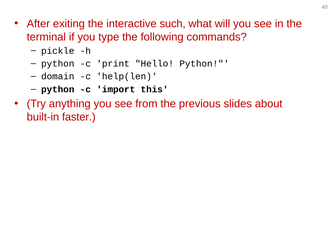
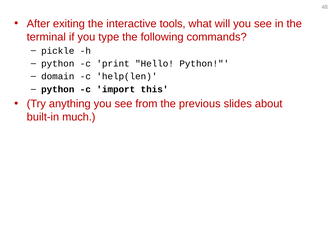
such: such -> tools
faster: faster -> much
